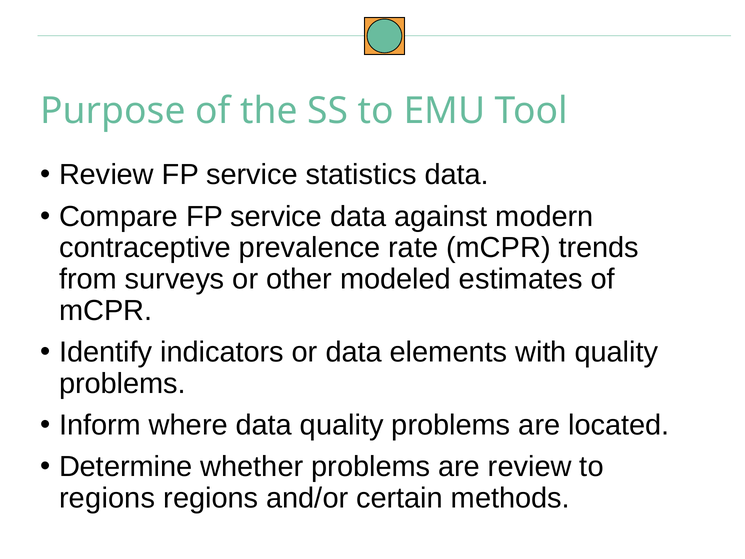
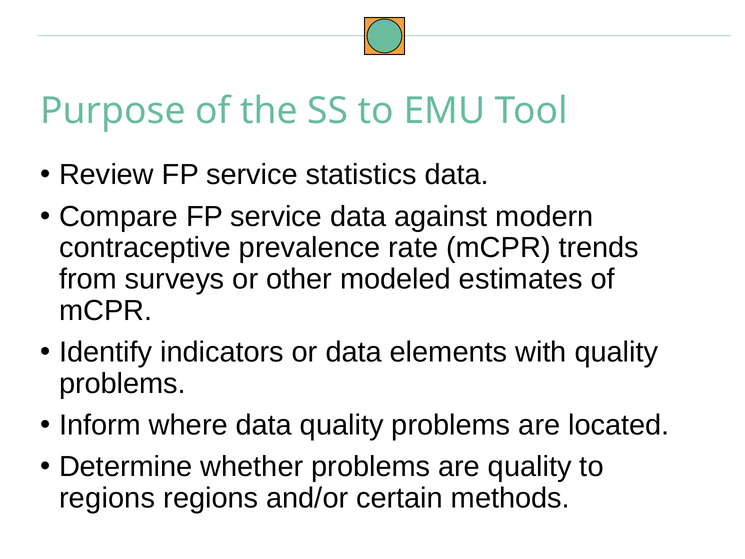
are review: review -> quality
